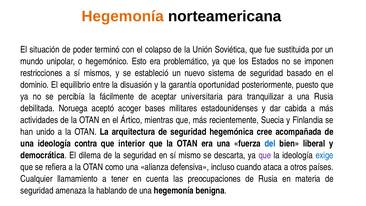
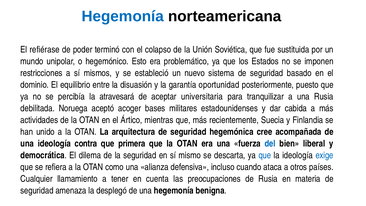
Hegemonía at (123, 16) colour: orange -> blue
situación: situación -> refiérase
fácilmente: fácilmente -> atravesará
interior: interior -> primera
que at (265, 155) colour: purple -> blue
hablando: hablando -> desplegó
